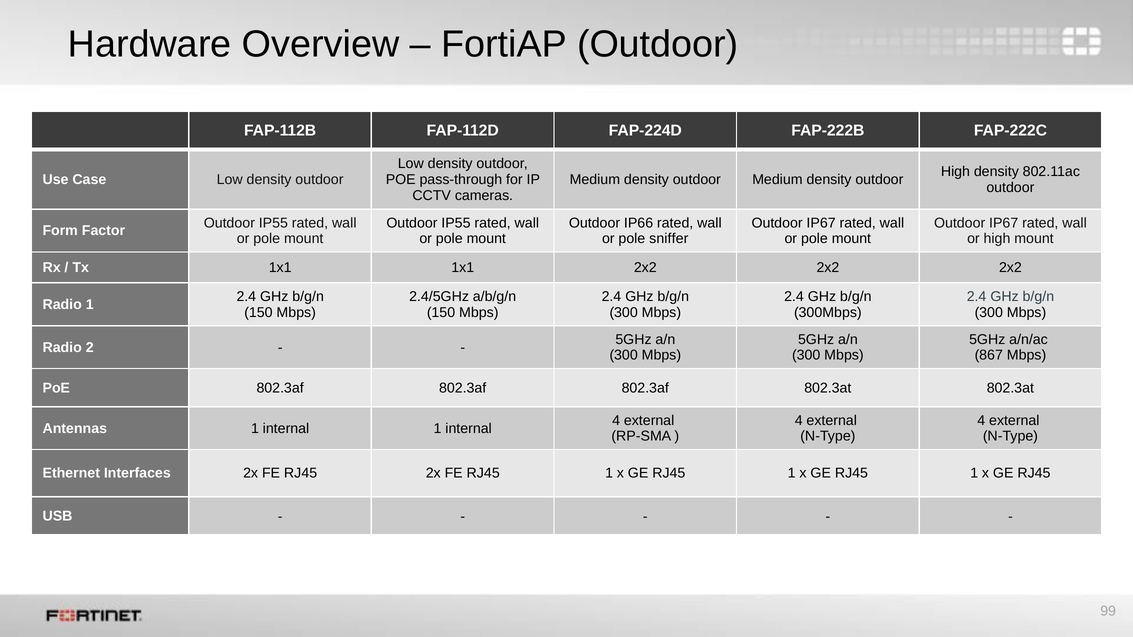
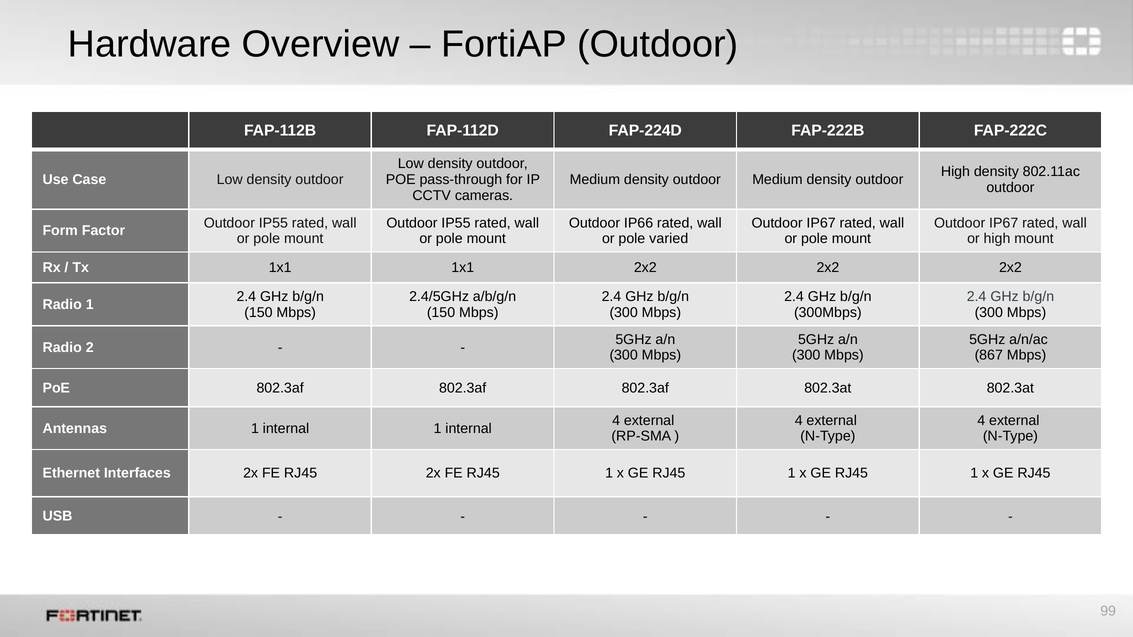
sniffer: sniffer -> varied
